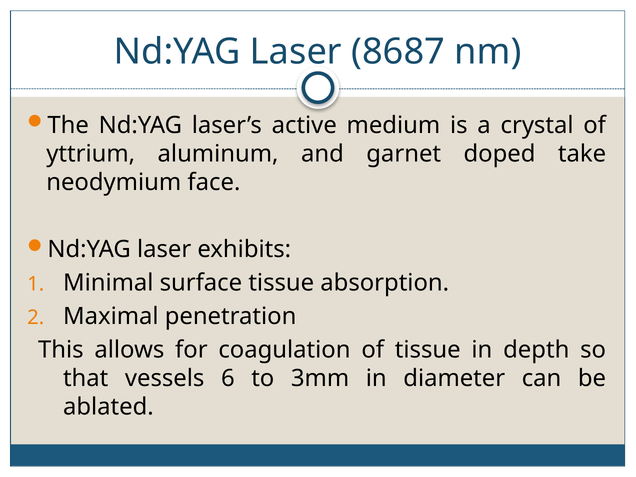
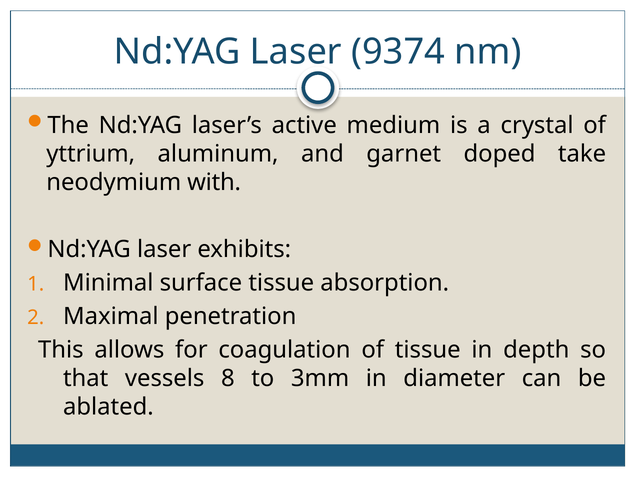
8687: 8687 -> 9374
face: face -> with
6: 6 -> 8
